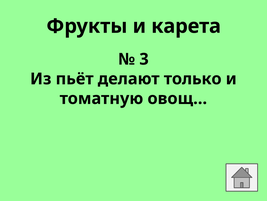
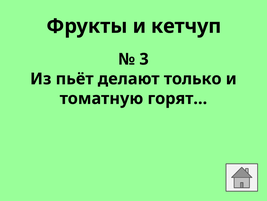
карета: карета -> кетчуп
овощ…: овощ… -> горят…
